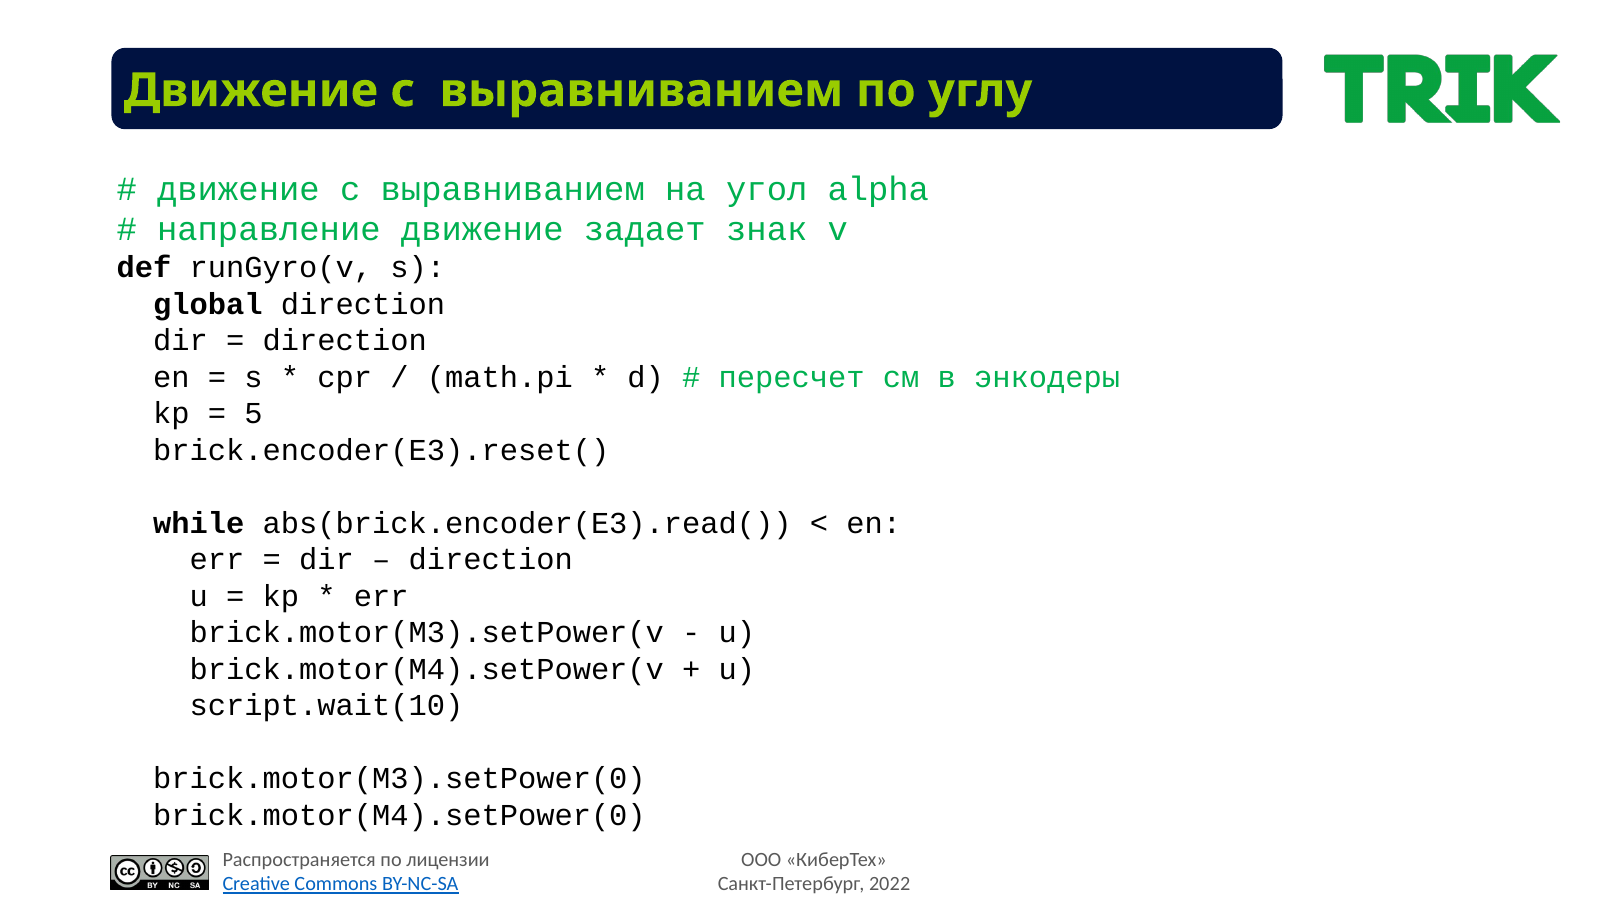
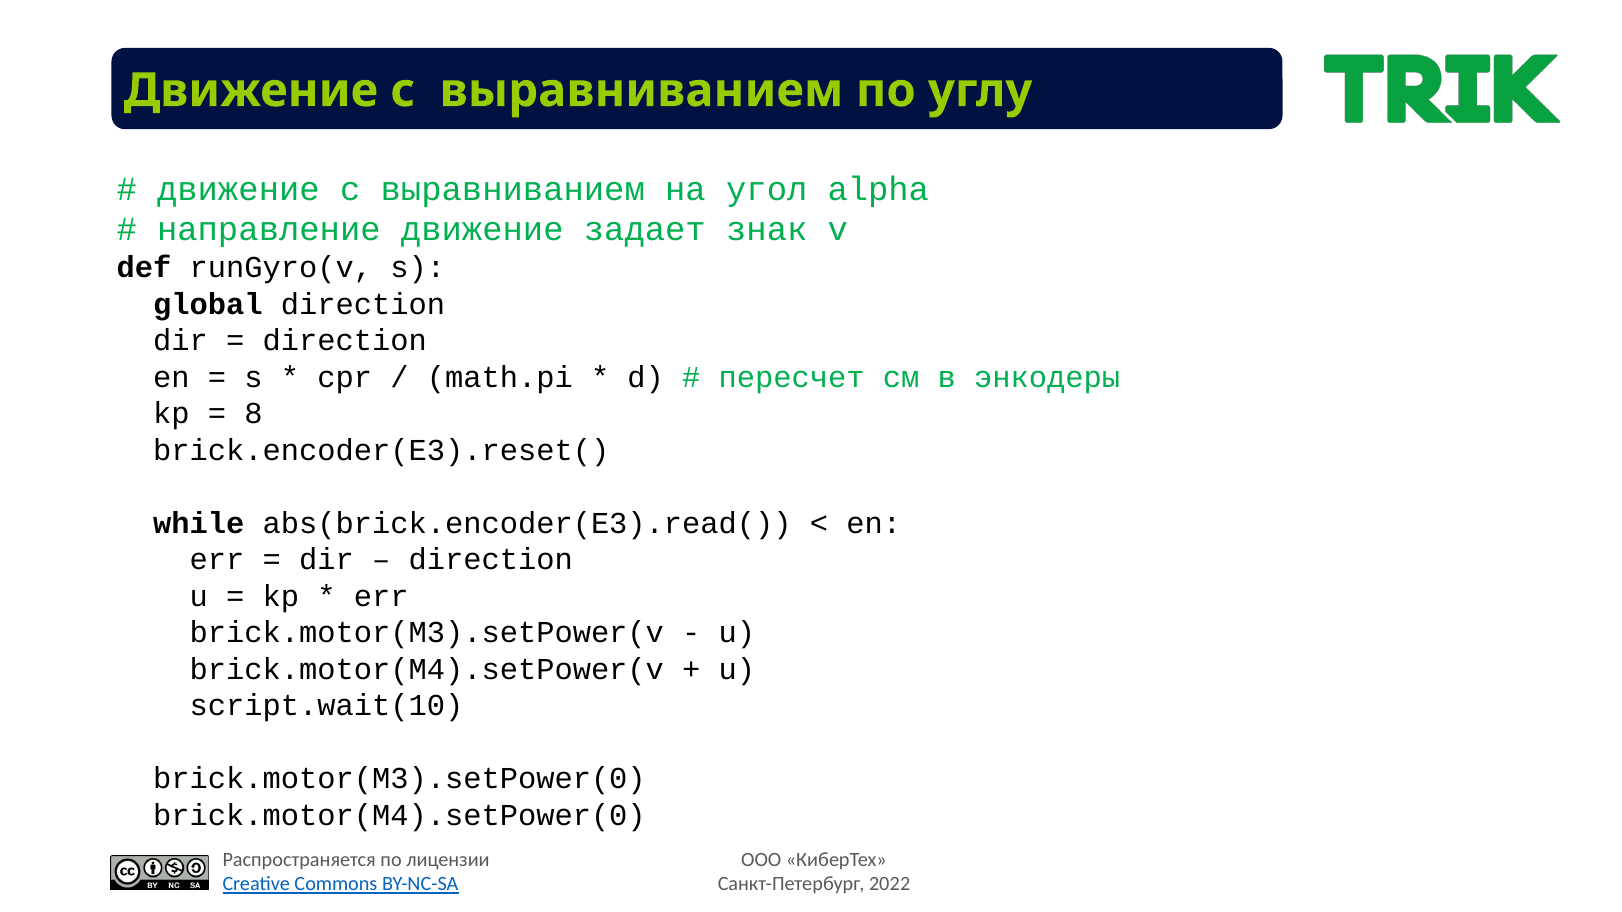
5: 5 -> 8
